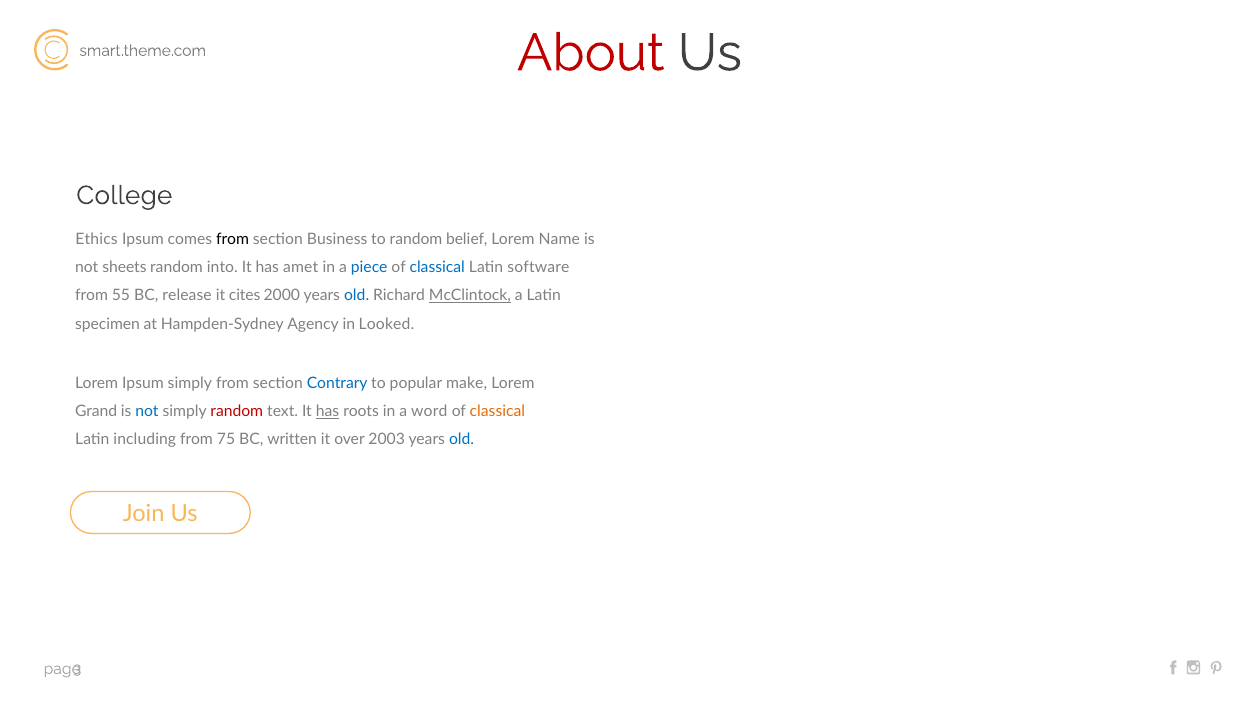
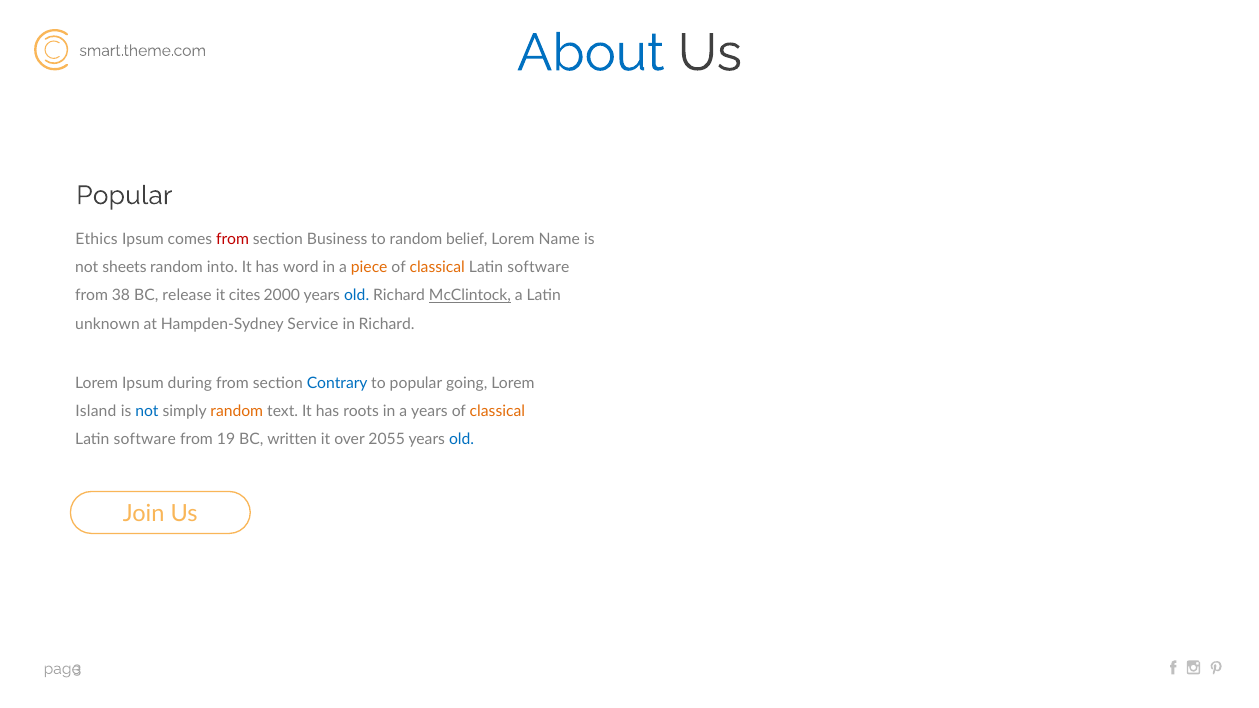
About colour: red -> blue
College at (124, 195): College -> Popular
from at (233, 239) colour: black -> red
amet: amet -> word
piece colour: blue -> orange
classical at (437, 267) colour: blue -> orange
55: 55 -> 38
specimen: specimen -> unknown
Agency: Agency -> Service
in Looked: Looked -> Richard
Ipsum simply: simply -> during
make: make -> going
Grand: Grand -> Island
random at (237, 411) colour: red -> orange
has at (328, 411) underline: present -> none
a word: word -> years
including at (145, 440): including -> software
75: 75 -> 19
2003: 2003 -> 2055
